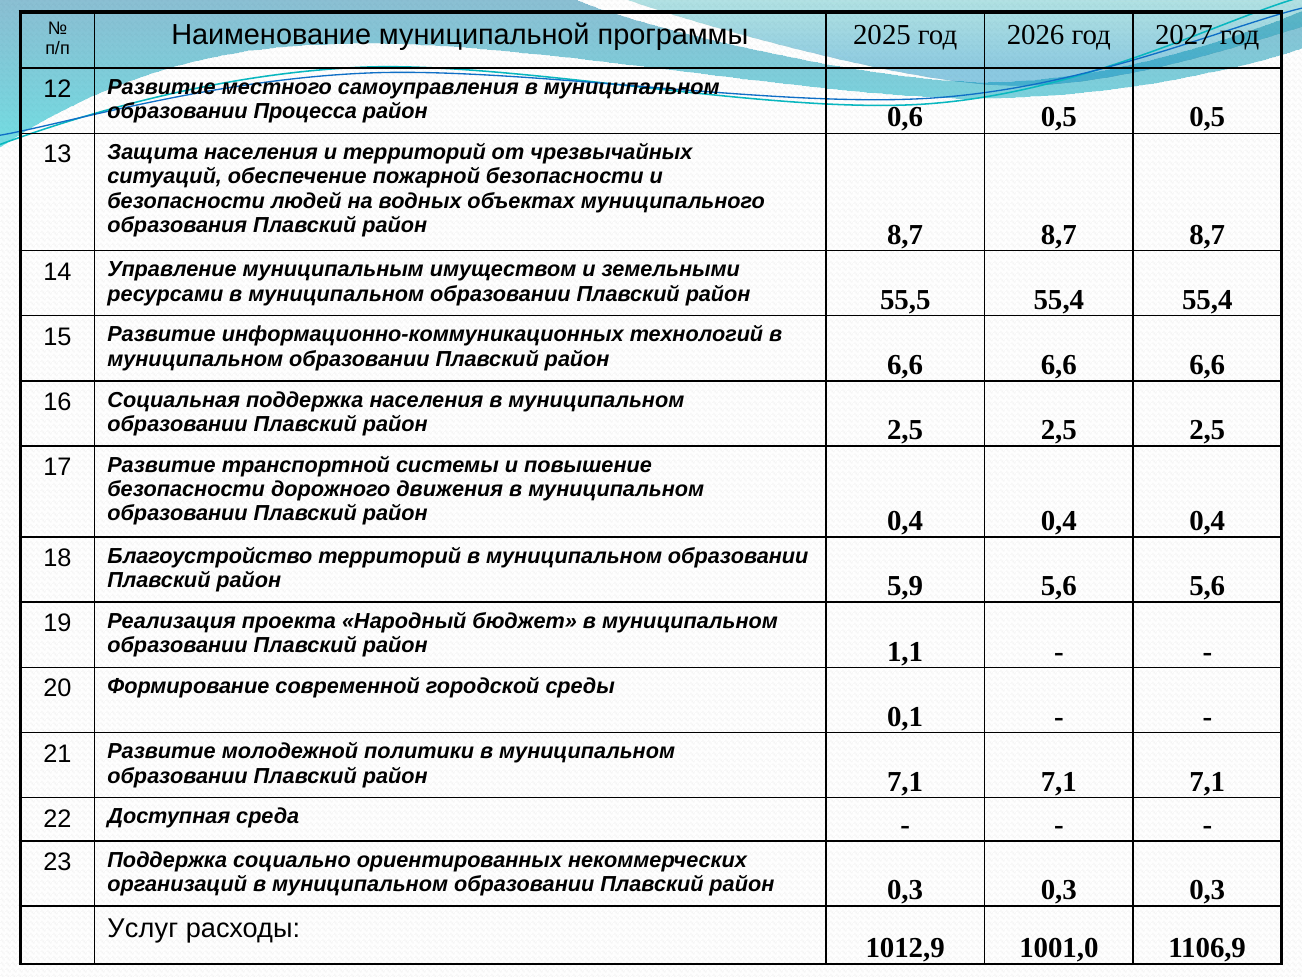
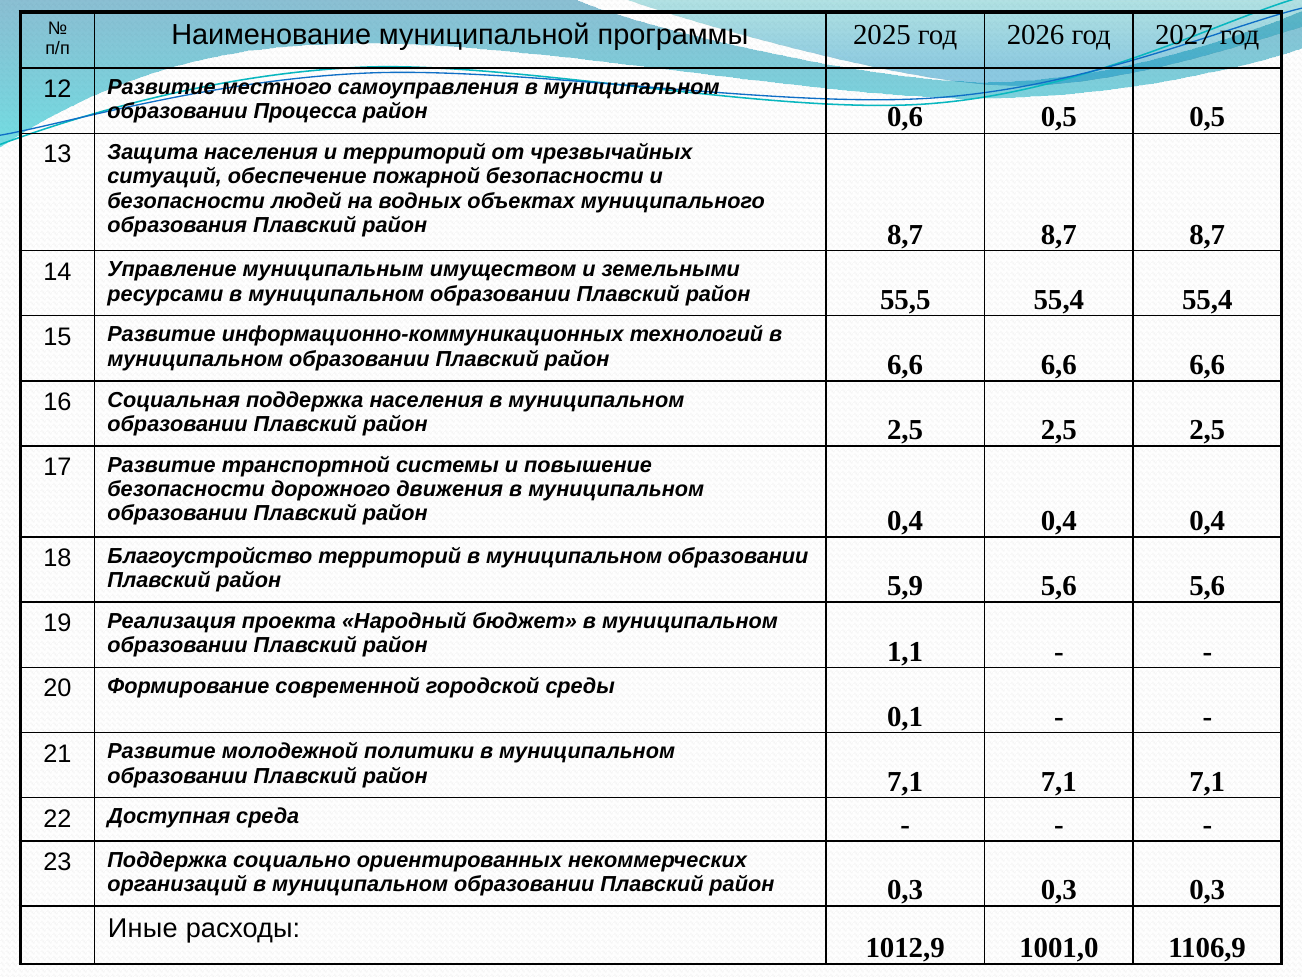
Услуг: Услуг -> Иные
